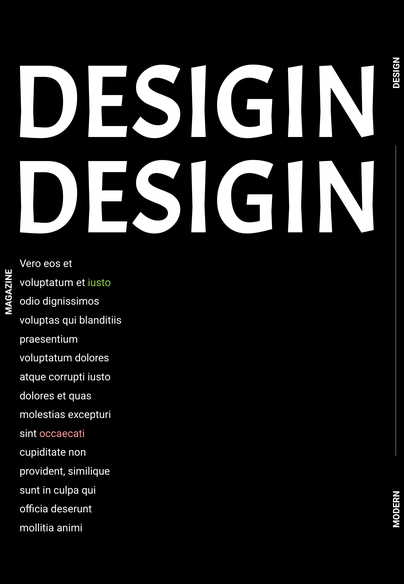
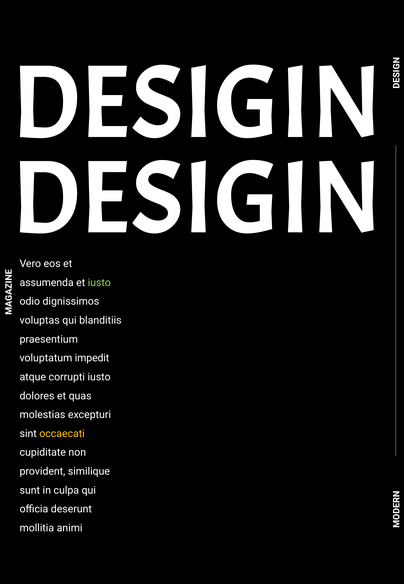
voluptatum at (47, 282): voluptatum -> assumenda
voluptatum dolores: dolores -> impedit
occaecati colour: pink -> yellow
